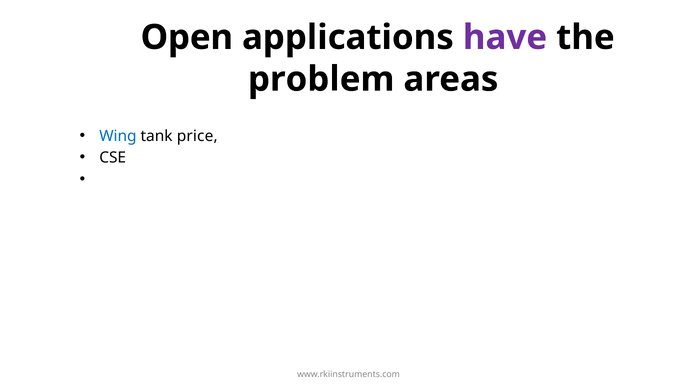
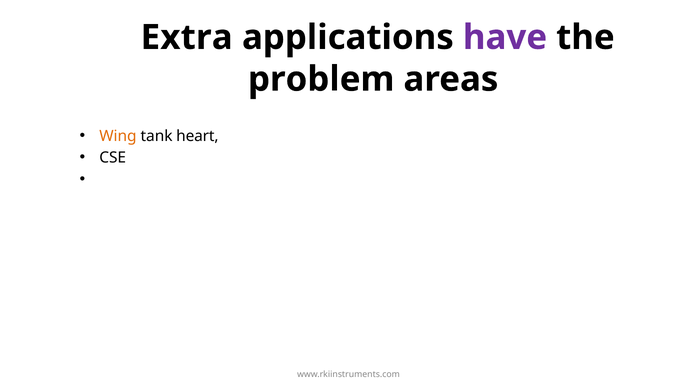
Open: Open -> Extra
Wing colour: blue -> orange
price: price -> heart
